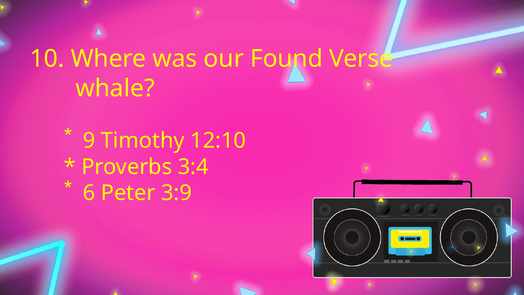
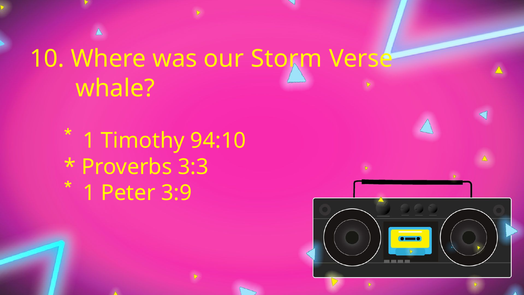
Found: Found -> Storm
9 at (89, 140): 9 -> 1
12:10: 12:10 -> 94:10
3:4: 3:4 -> 3:3
6 at (89, 193): 6 -> 1
